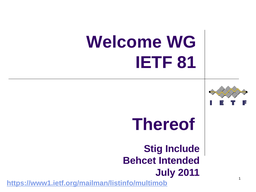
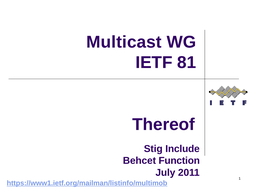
Welcome: Welcome -> Multicast
Intended: Intended -> Function
